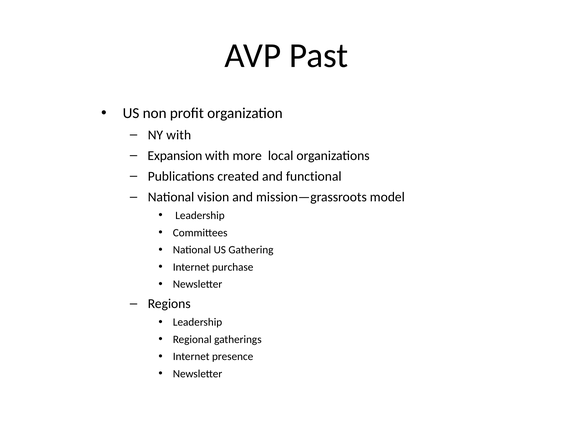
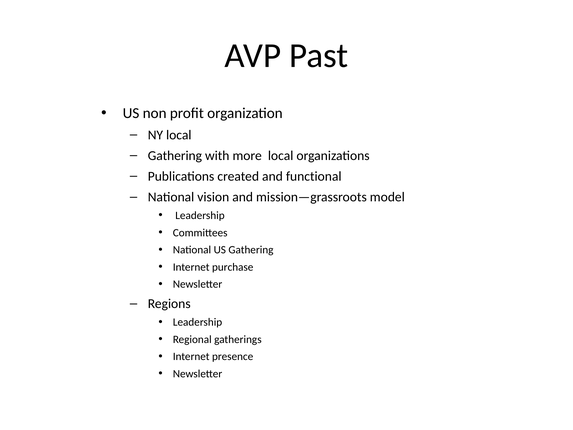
NY with: with -> local
Expansion at (175, 156): Expansion -> Gathering
